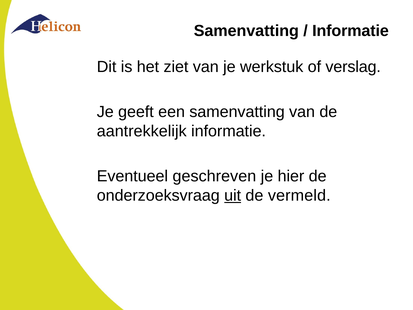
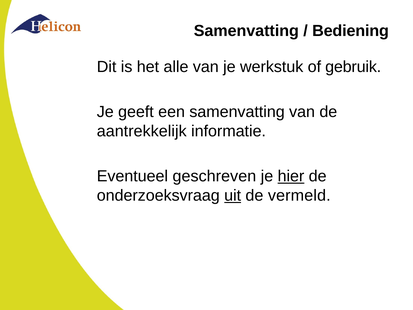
Informatie at (351, 31): Informatie -> Bediening
ziet: ziet -> alle
verslag: verslag -> gebruik
hier underline: none -> present
